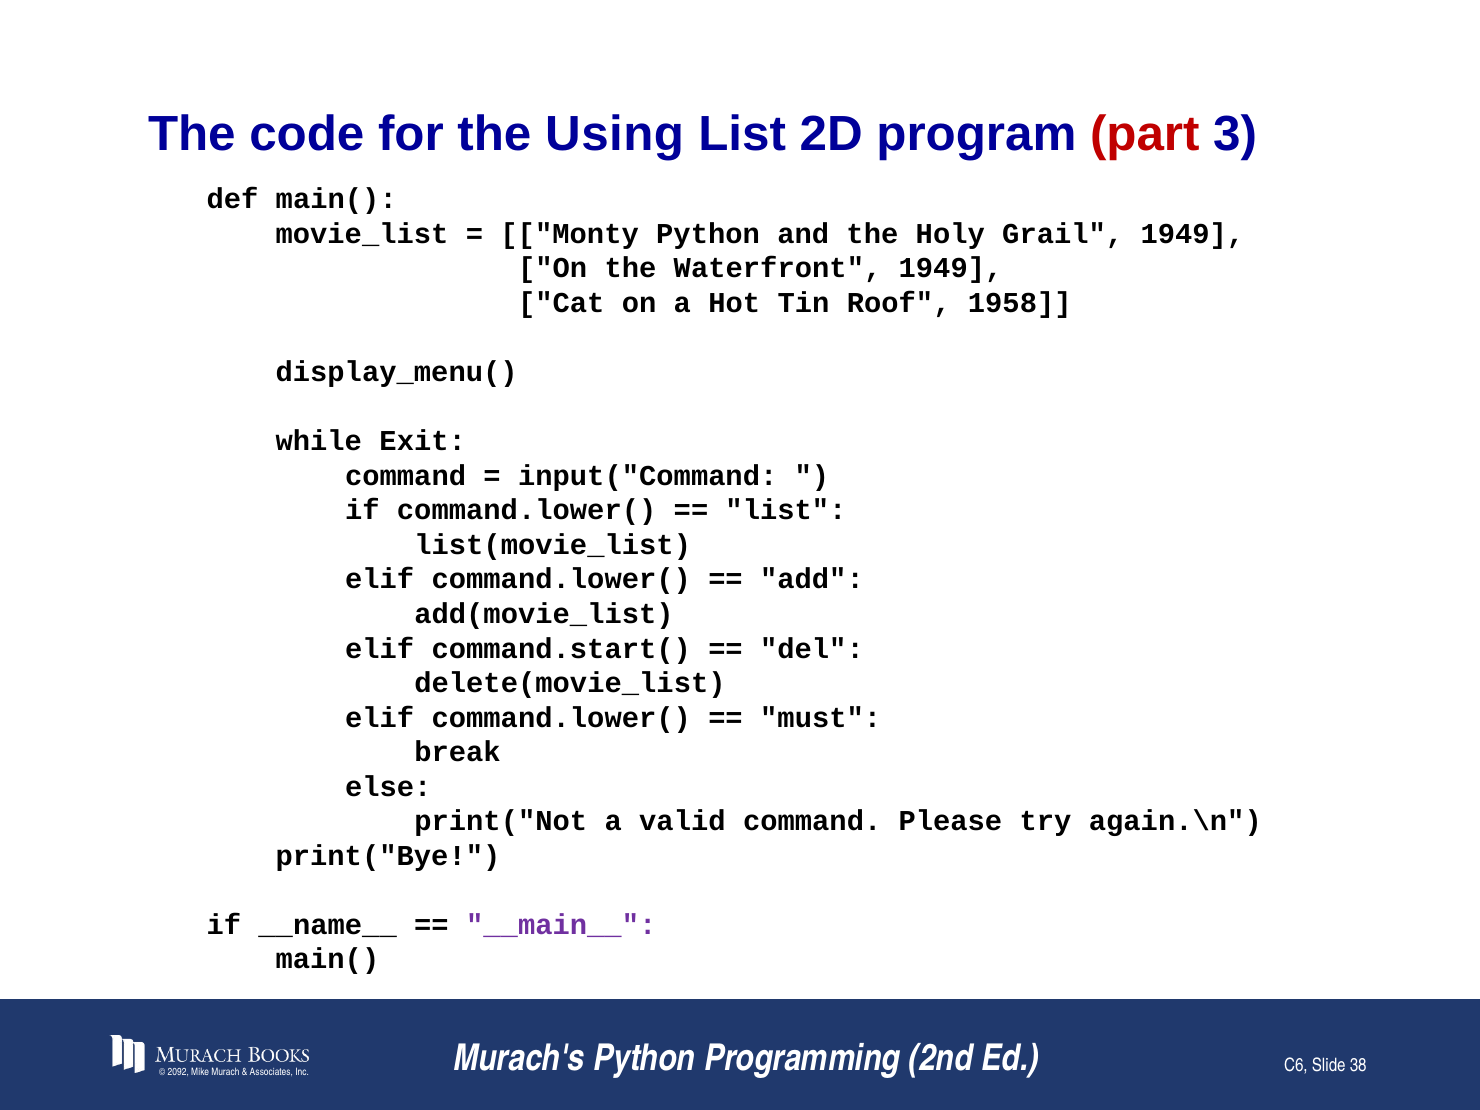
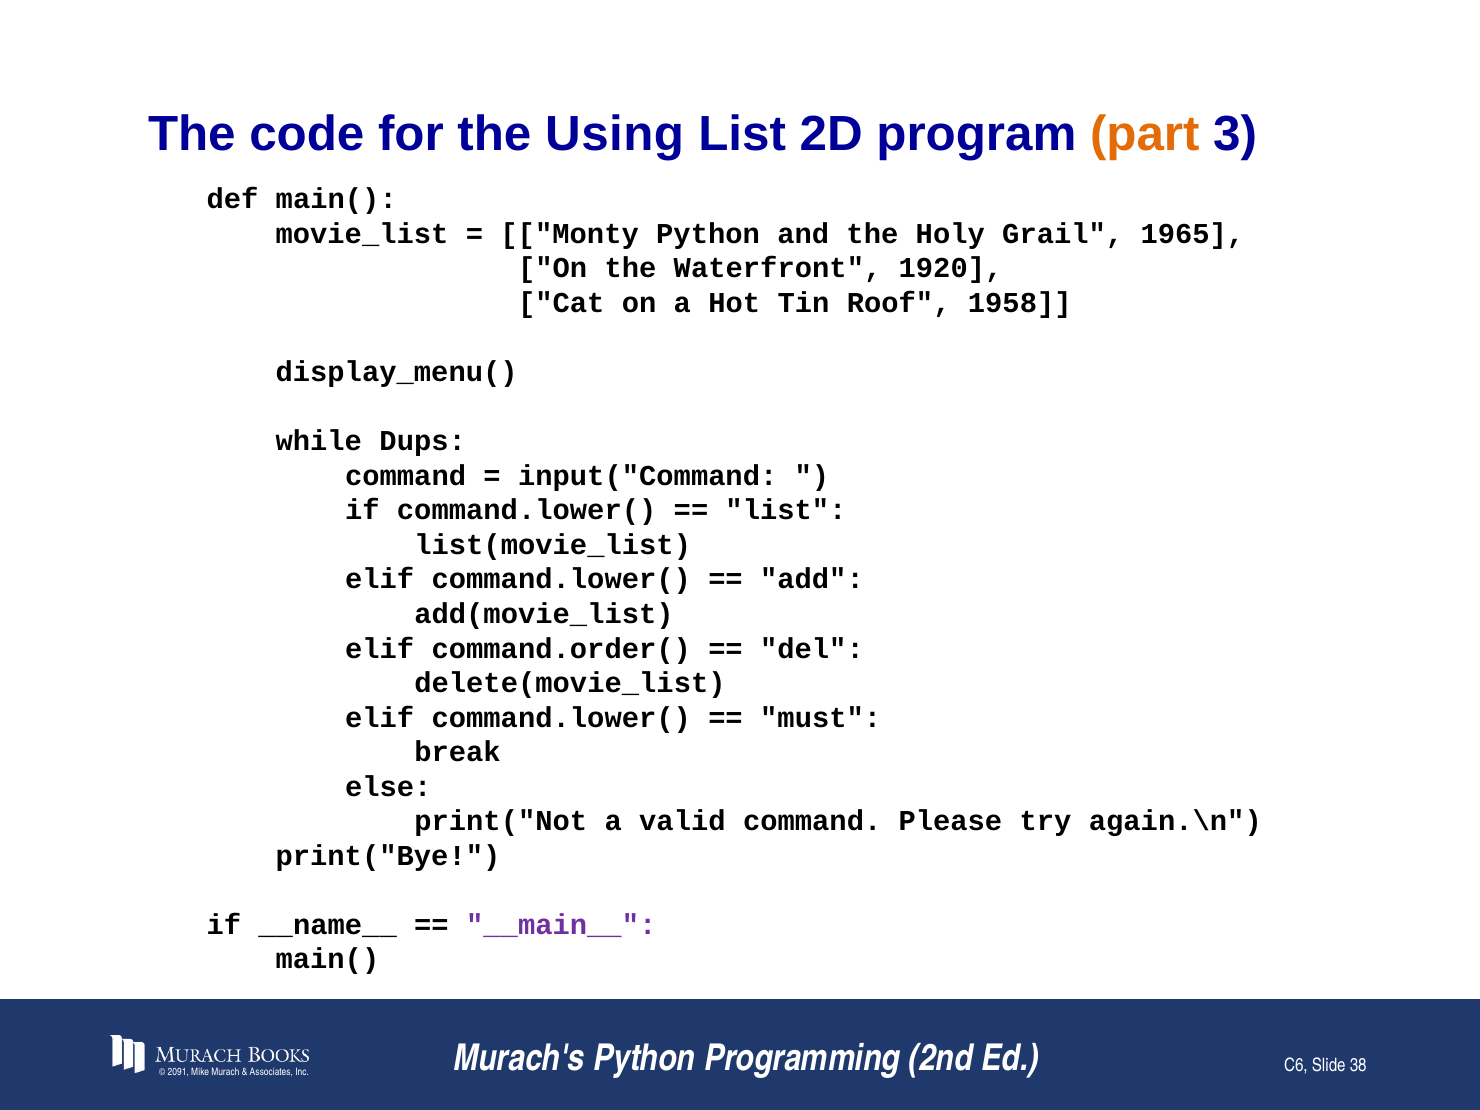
part colour: red -> orange
Grail 1949: 1949 -> 1965
Waterfront 1949: 1949 -> 1920
Exit: Exit -> Dups
command.start(: command.start( -> command.order(
2092: 2092 -> 2091
